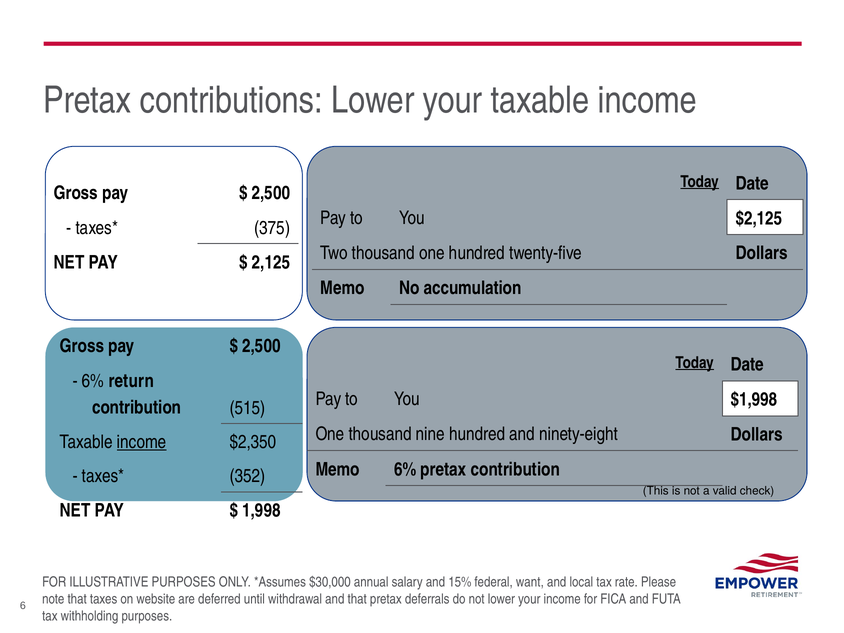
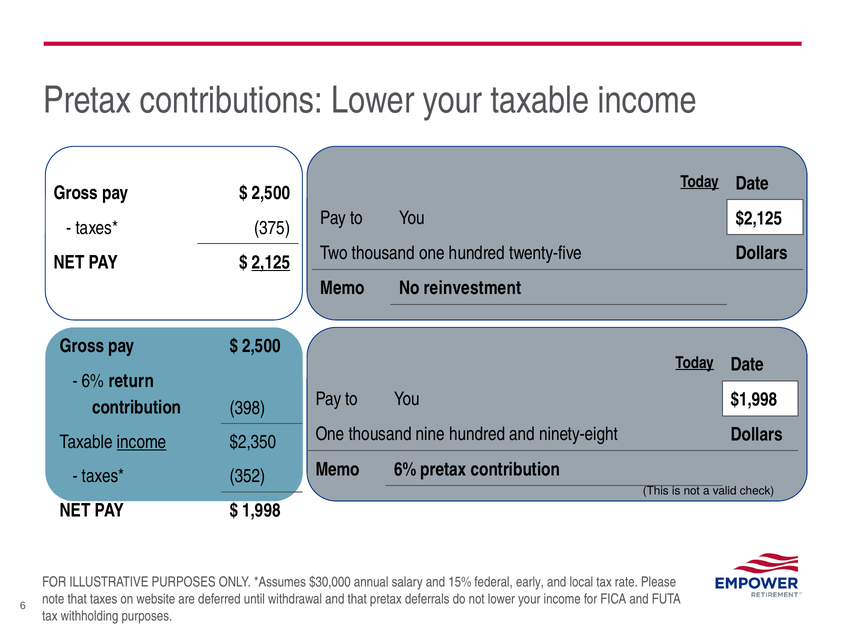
2,125 underline: none -> present
accumulation: accumulation -> reinvestment
515: 515 -> 398
want: want -> early
